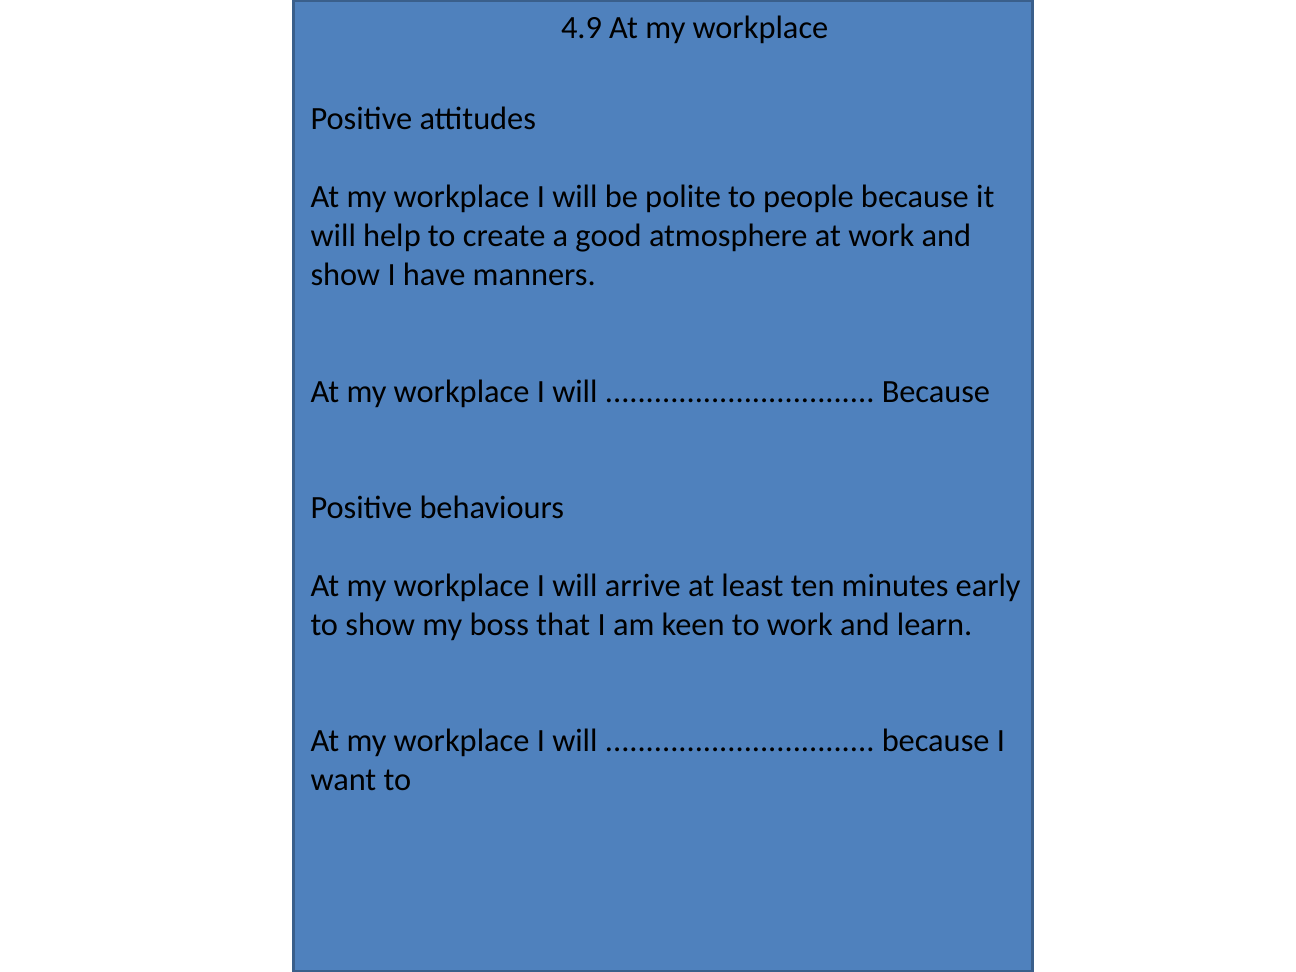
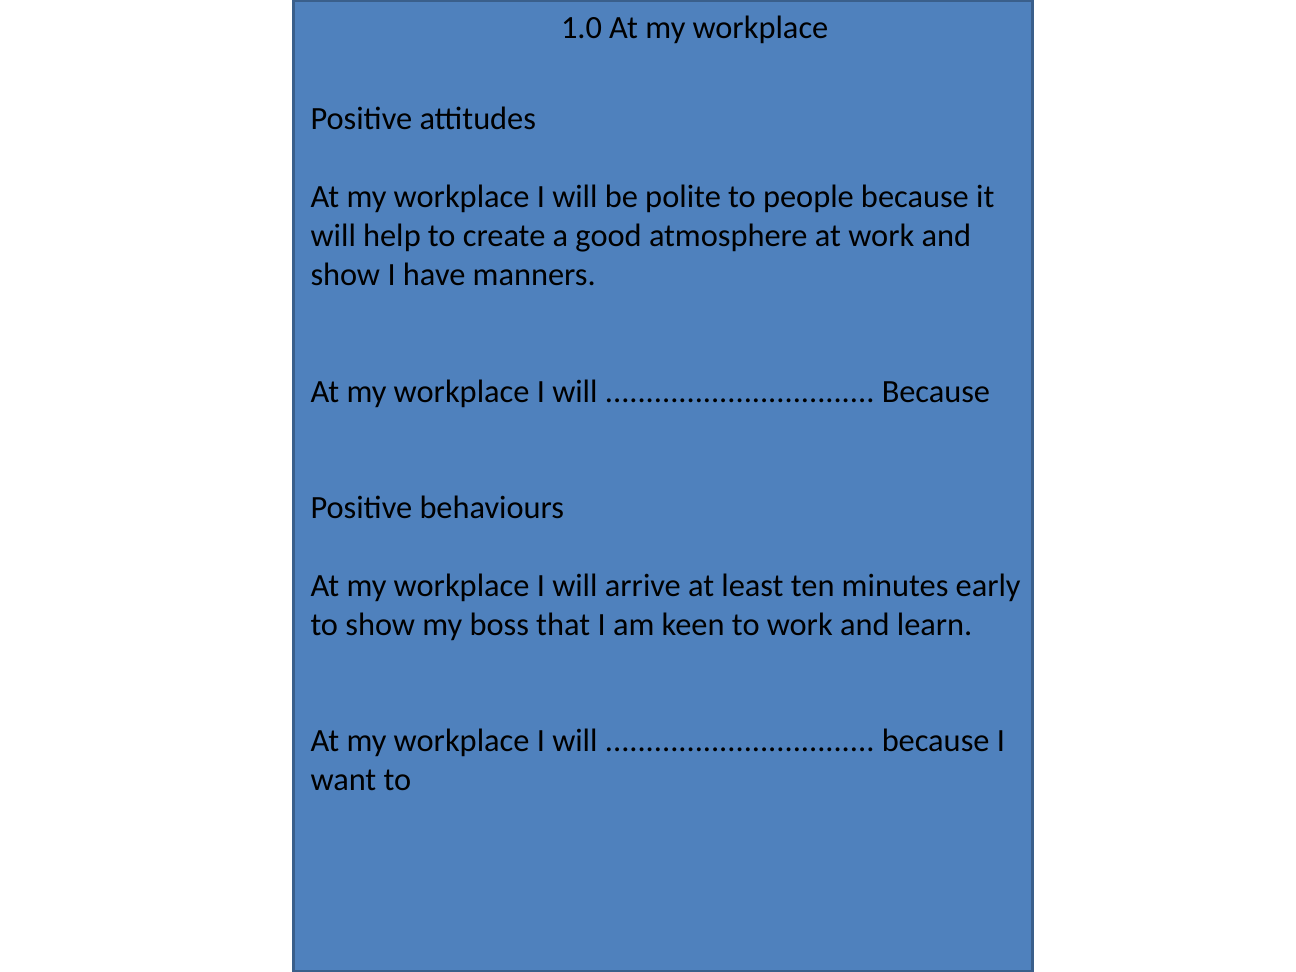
4.9: 4.9 -> 1.0
